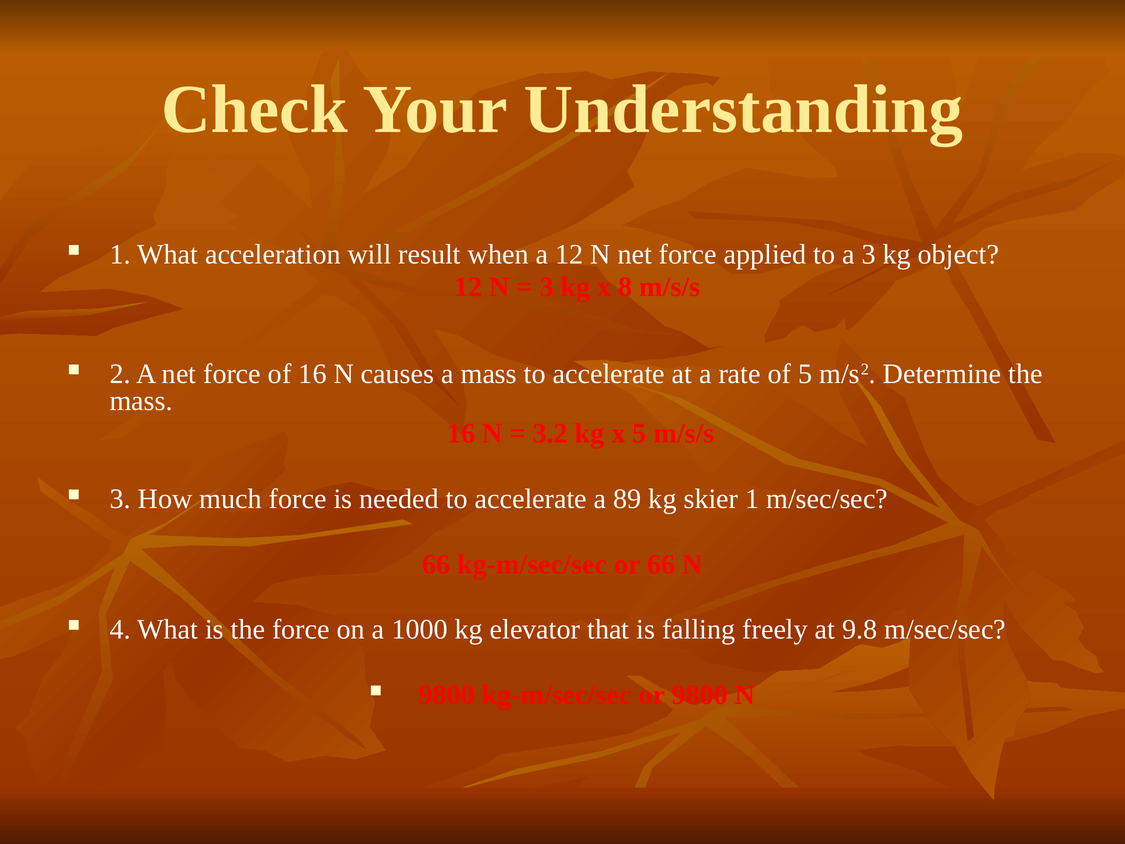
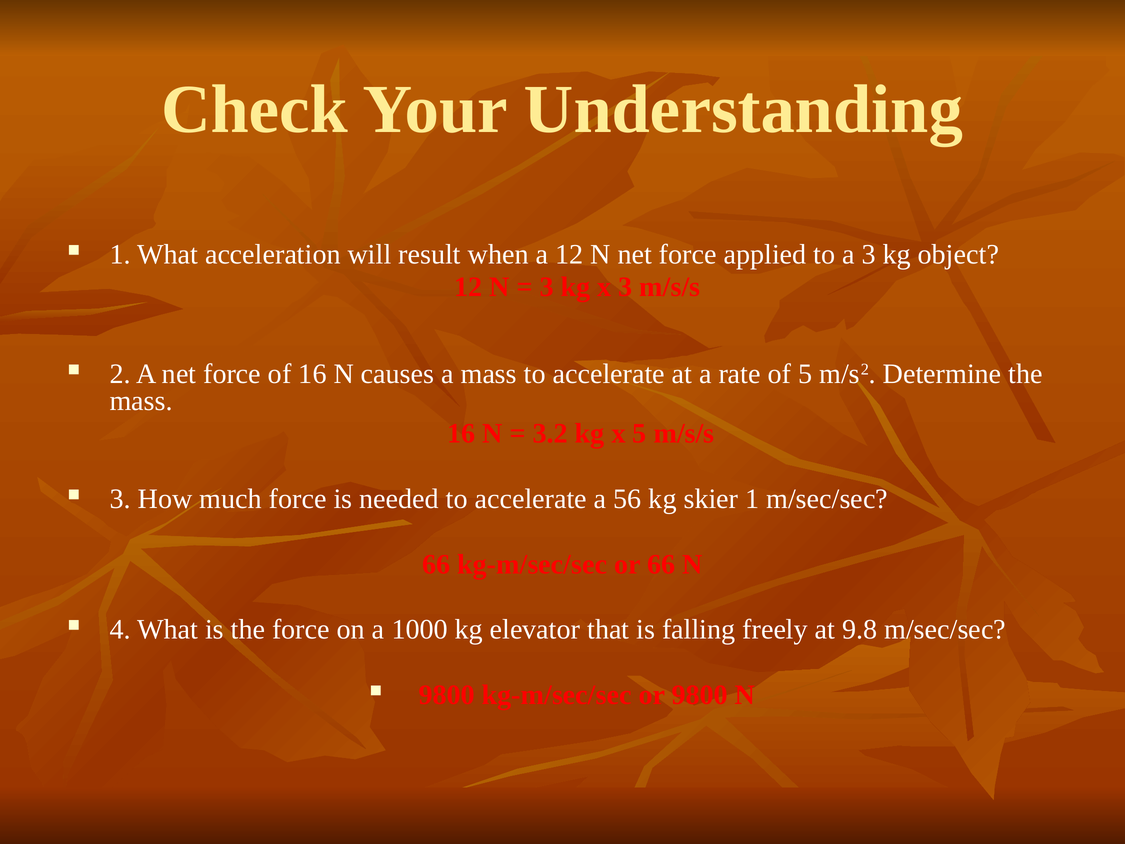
x 8: 8 -> 3
89: 89 -> 56
